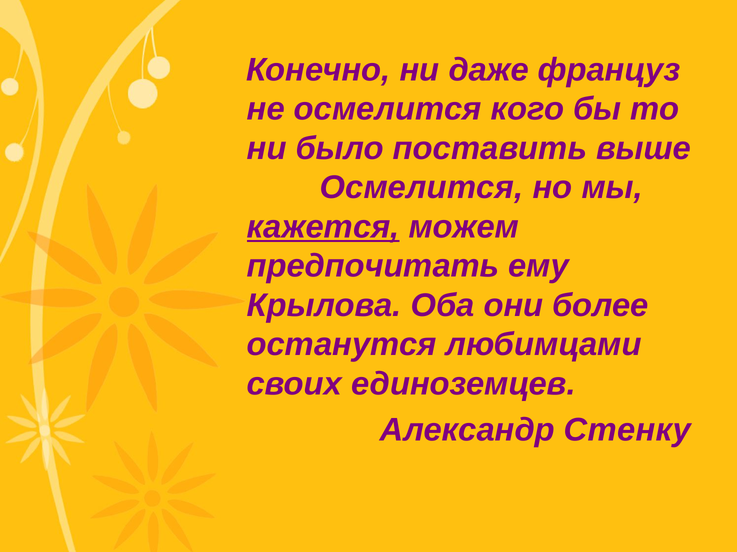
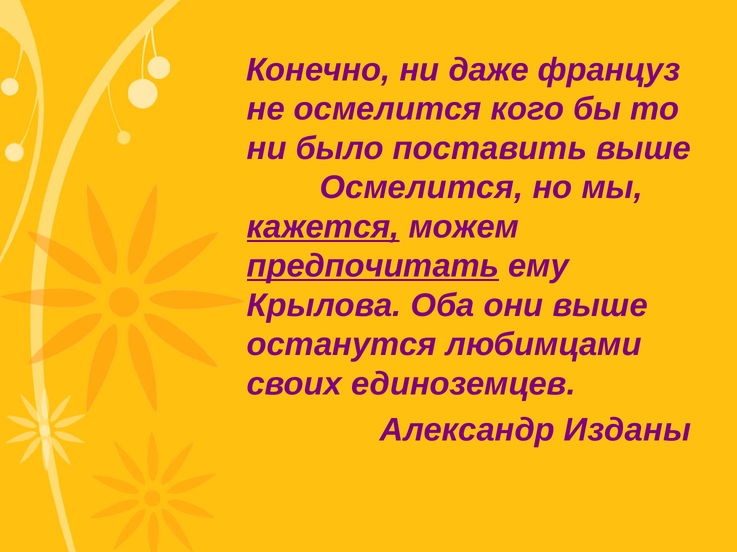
предпочитать underline: none -> present
они более: более -> выше
Стенку: Стенку -> Изданы
